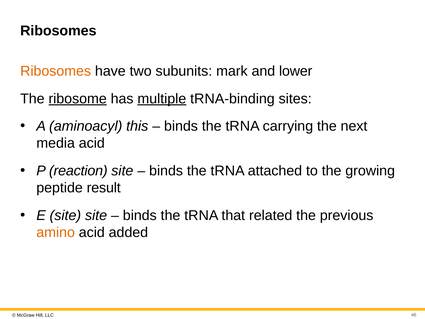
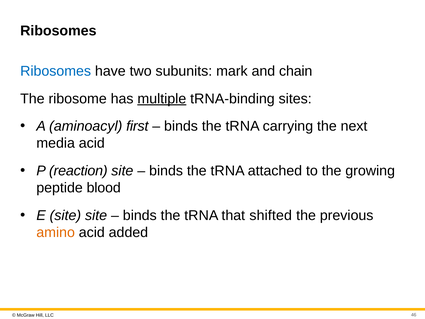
Ribosomes at (56, 71) colour: orange -> blue
lower: lower -> chain
ribosome underline: present -> none
this: this -> first
result: result -> blood
related: related -> shifted
